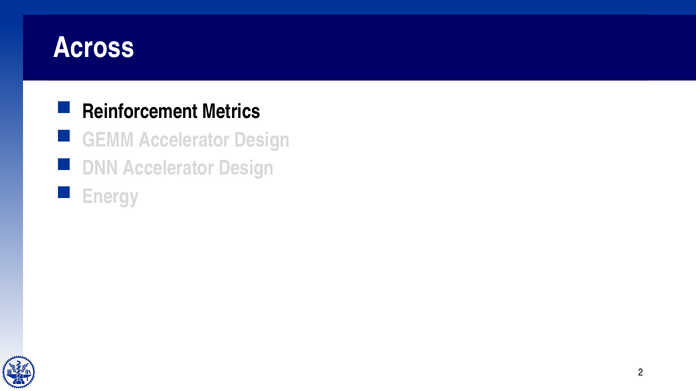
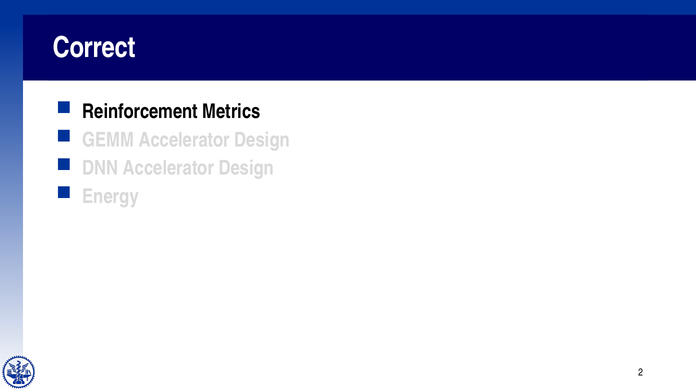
Across: Across -> Correct
